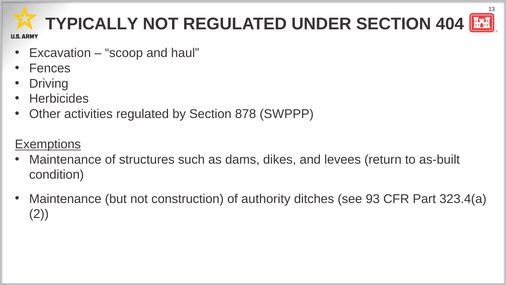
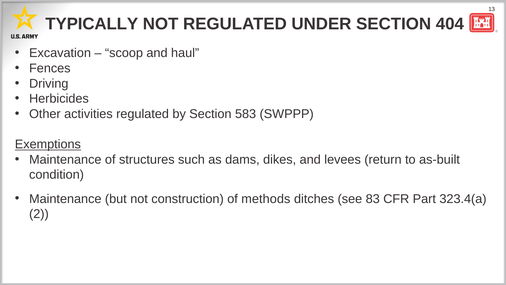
878: 878 -> 583
authority: authority -> methods
93: 93 -> 83
